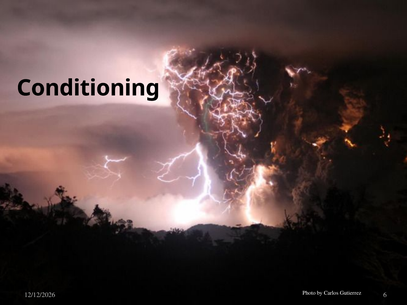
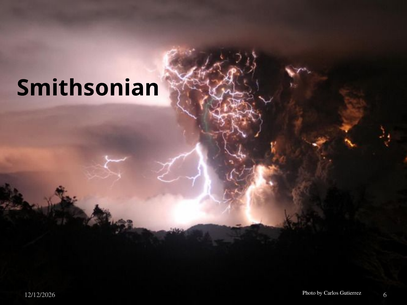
Conditioning: Conditioning -> Smithsonian
